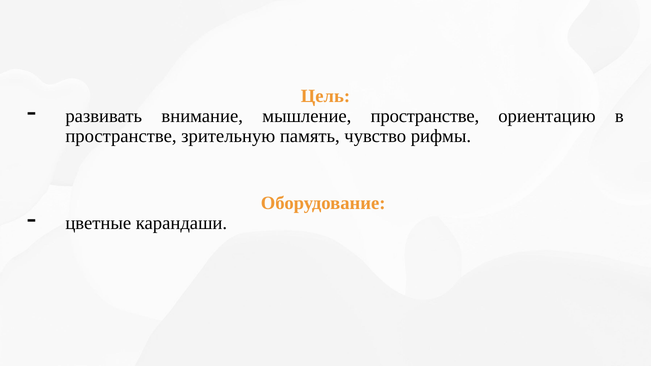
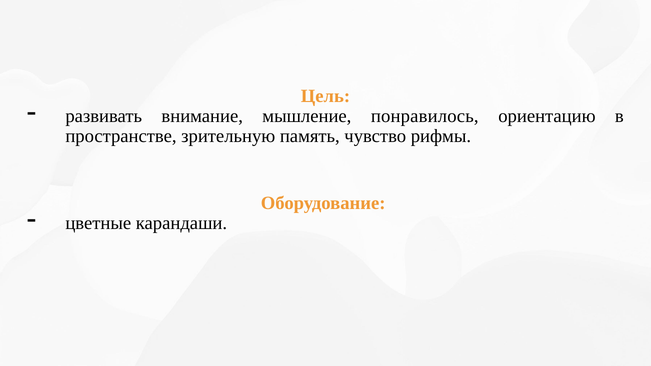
мышление пространстве: пространстве -> понравилось
